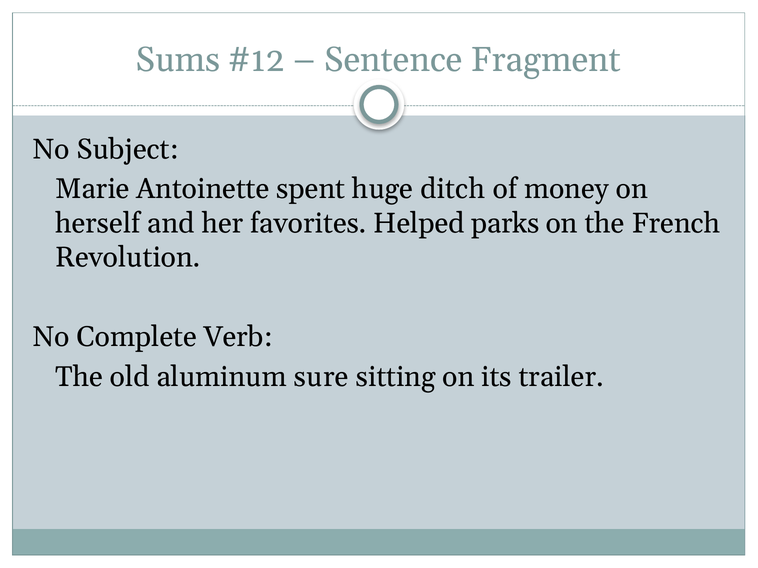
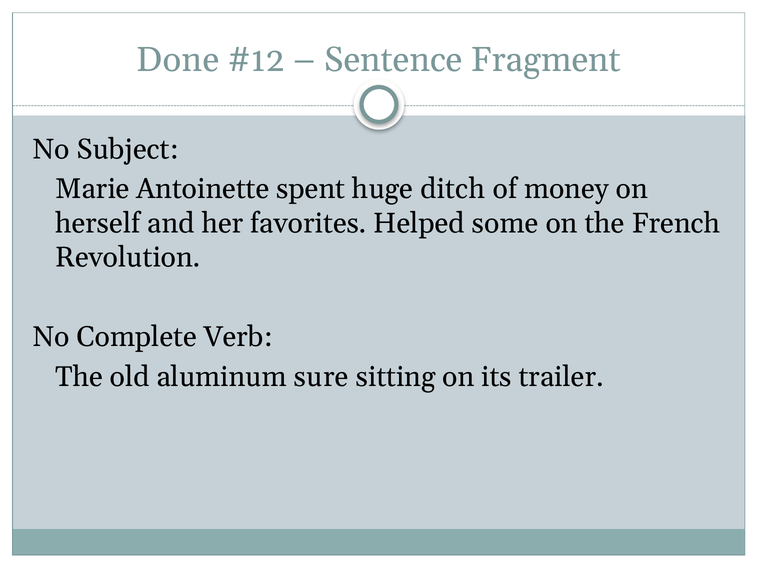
Sums: Sums -> Done
parks: parks -> some
